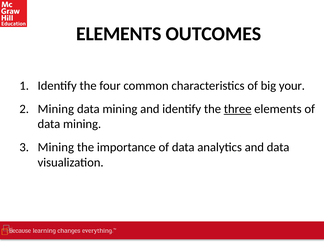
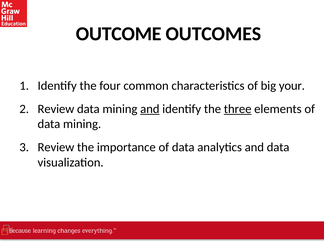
ELEMENTS at (119, 34): ELEMENTS -> OUTCOME
Mining at (56, 109): Mining -> Review
and at (150, 109) underline: none -> present
Mining at (56, 147): Mining -> Review
